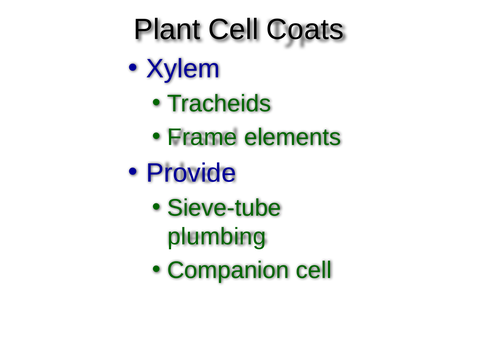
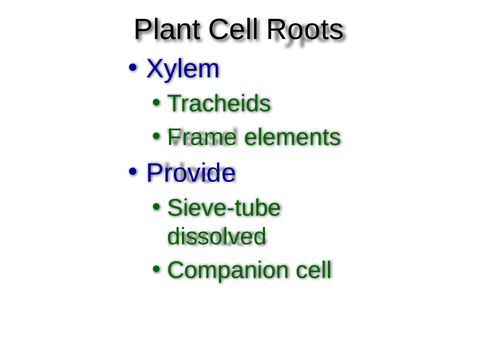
Coats: Coats -> Roots
plumbing: plumbing -> dissolved
